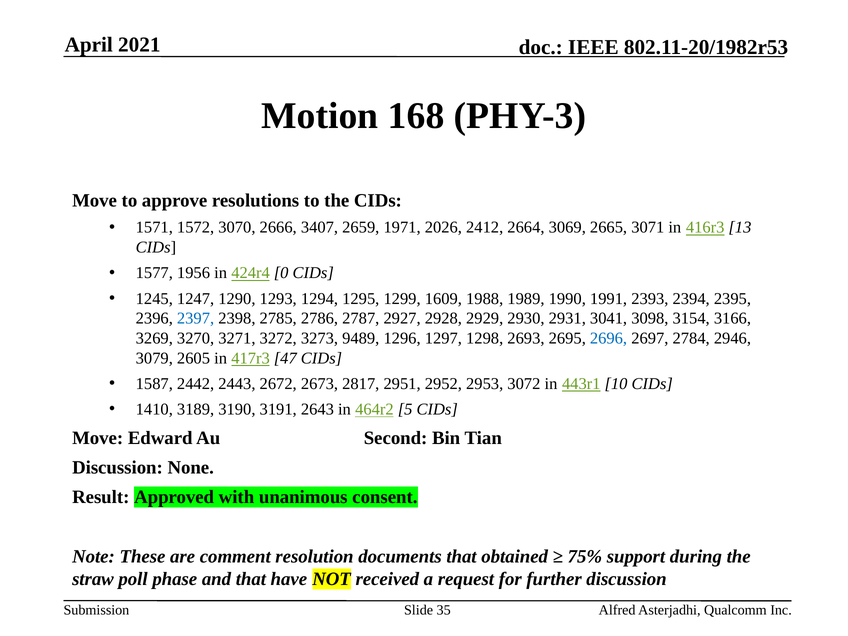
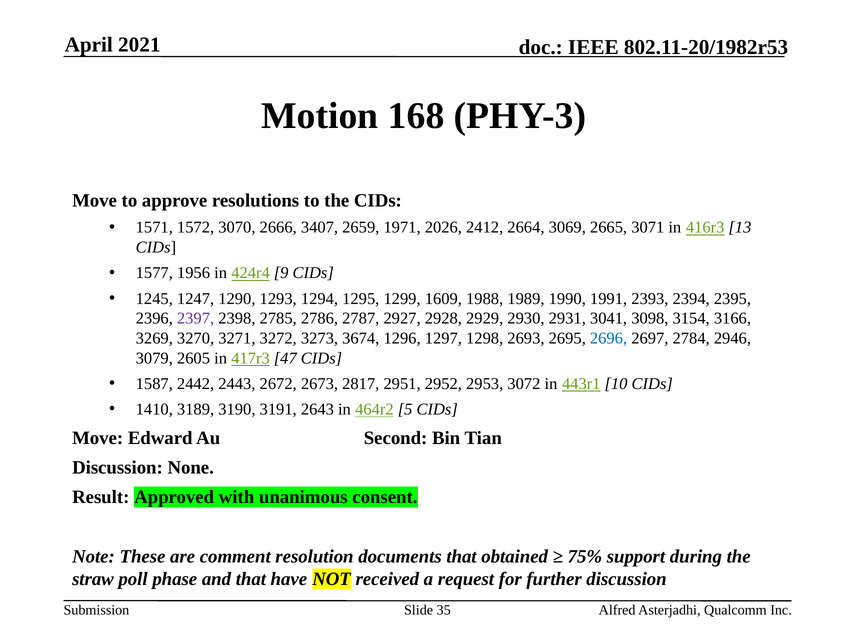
0: 0 -> 9
2397 colour: blue -> purple
9489: 9489 -> 3674
